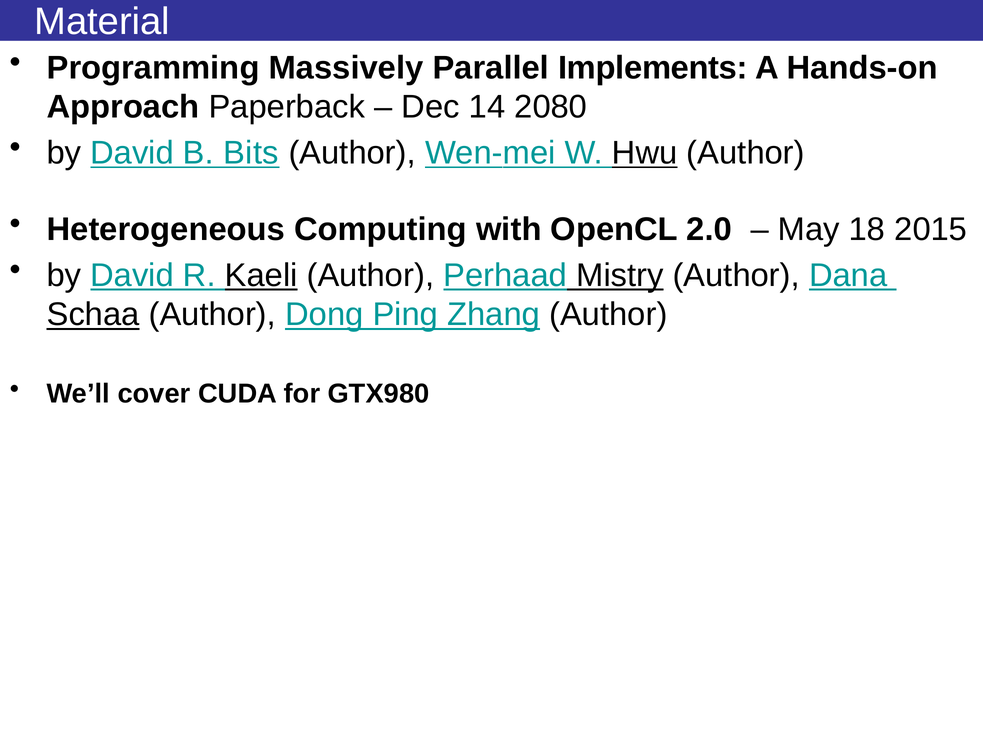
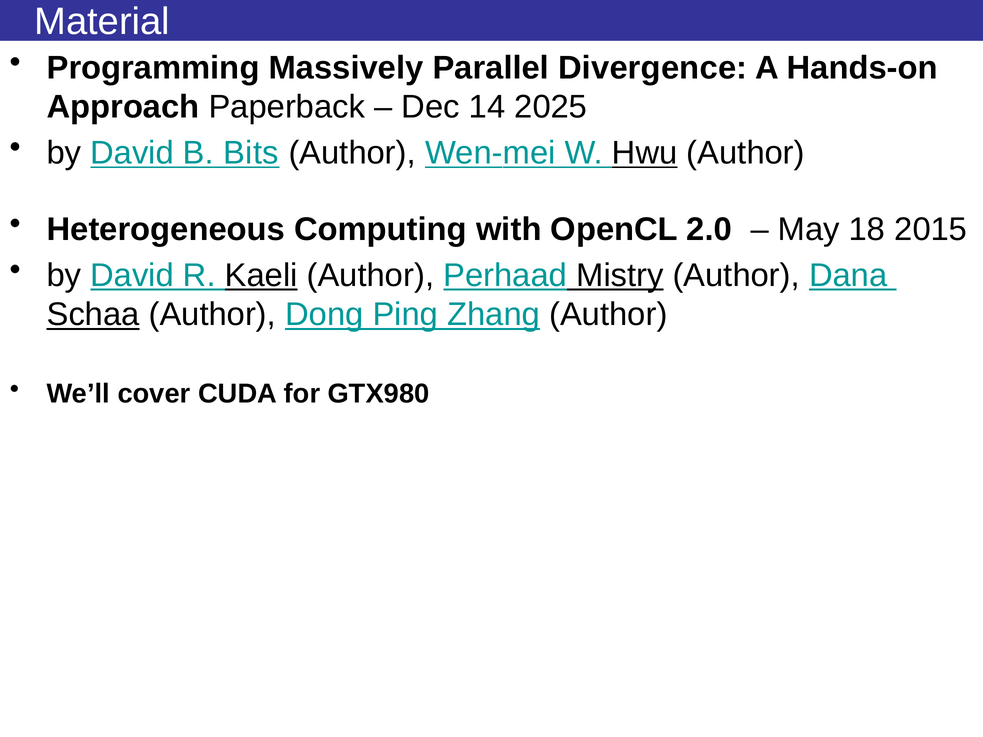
Implements: Implements -> Divergence
2080: 2080 -> 2025
